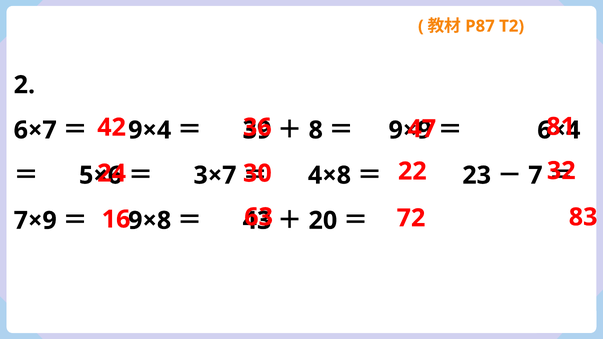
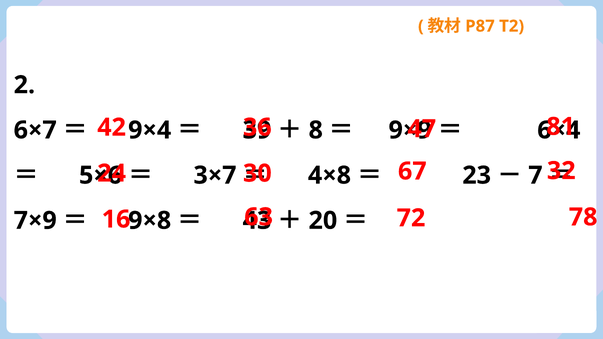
22: 22 -> 67
83: 83 -> 78
